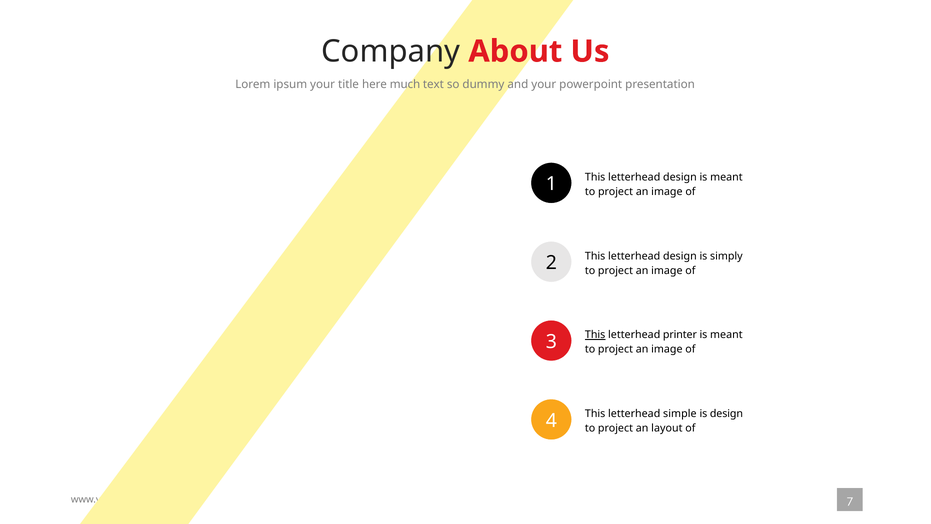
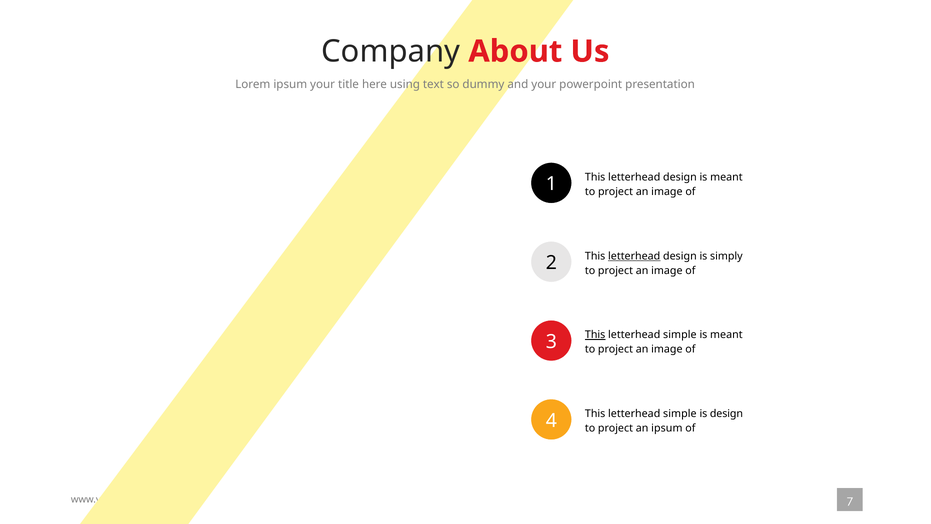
much: much -> using
letterhead at (634, 256) underline: none -> present
printer at (680, 335): printer -> simple
an layout: layout -> ipsum
